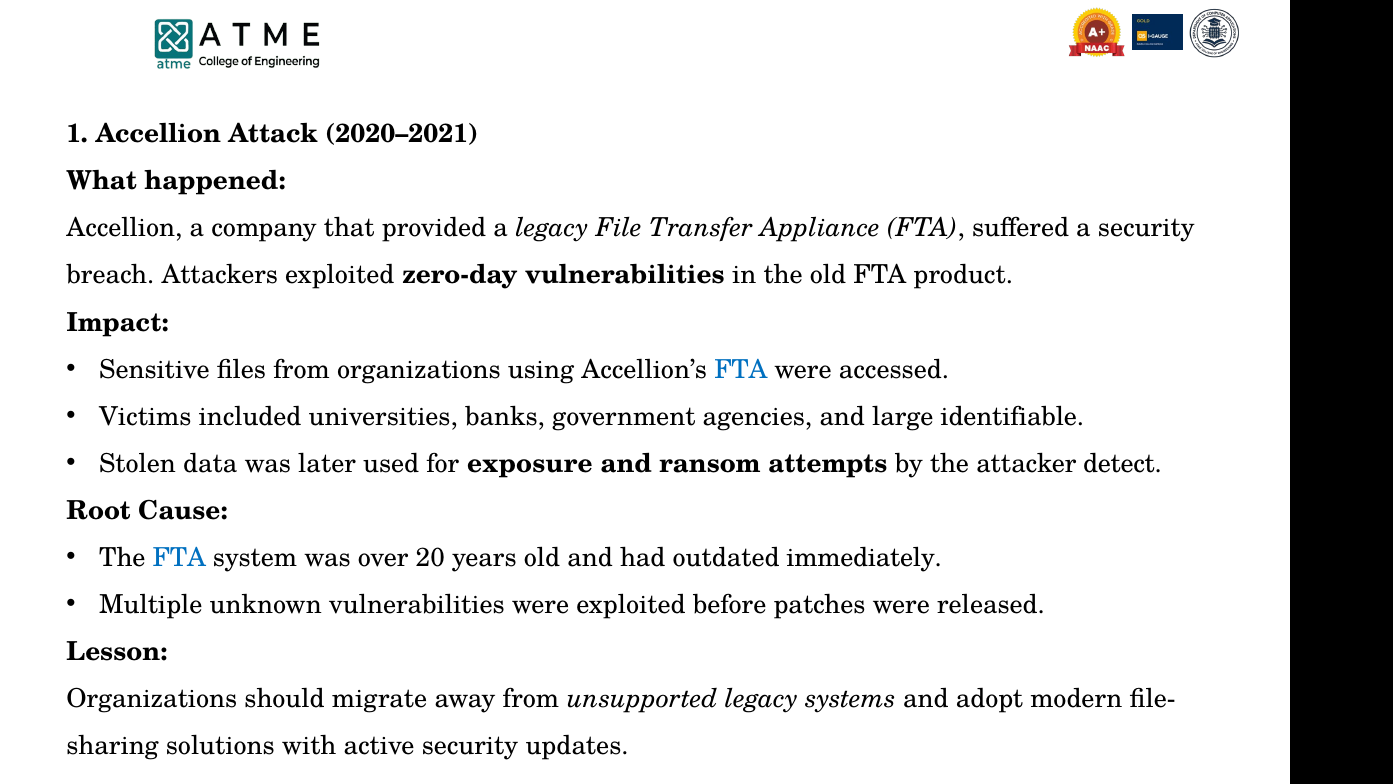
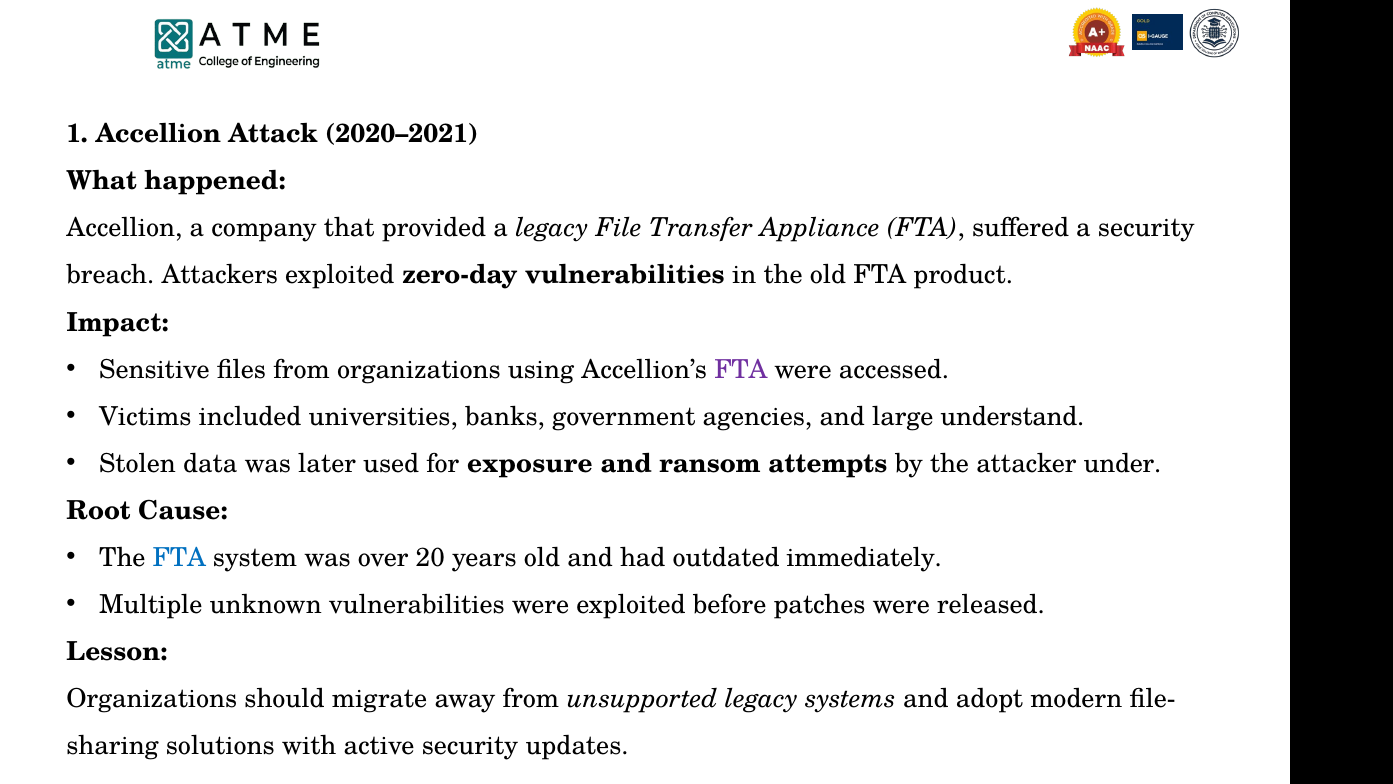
FTA at (741, 369) colour: blue -> purple
identifiable: identifiable -> understand
detect: detect -> under
